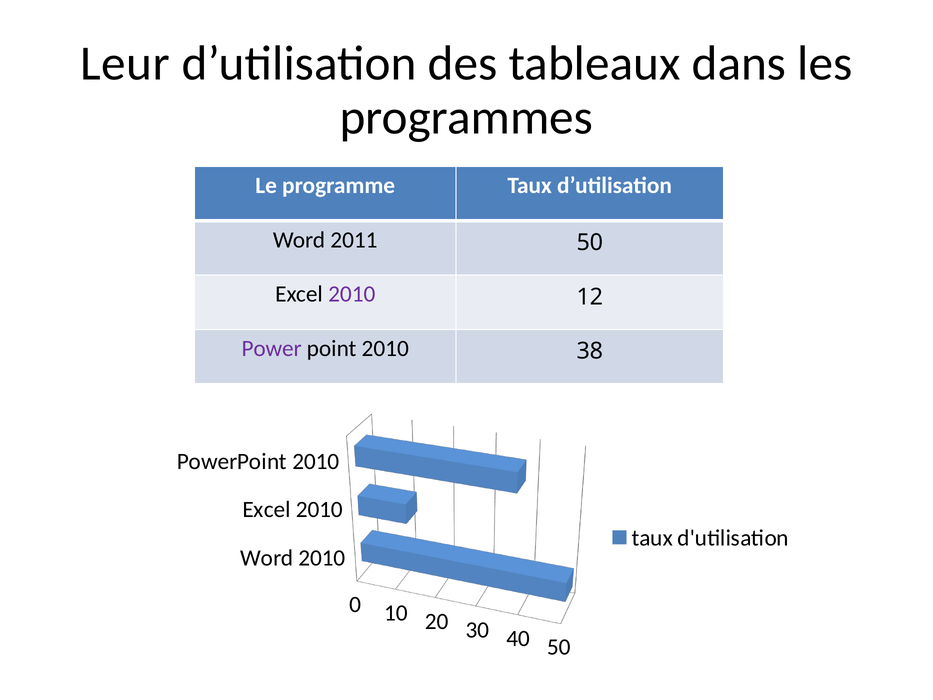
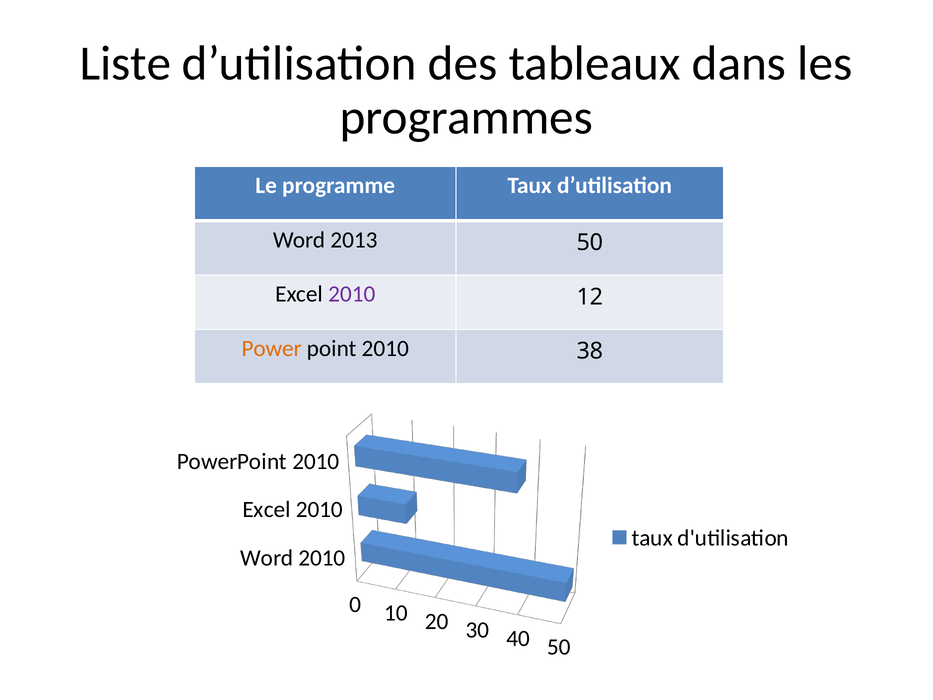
Leur: Leur -> Liste
2011: 2011 -> 2013
Power colour: purple -> orange
